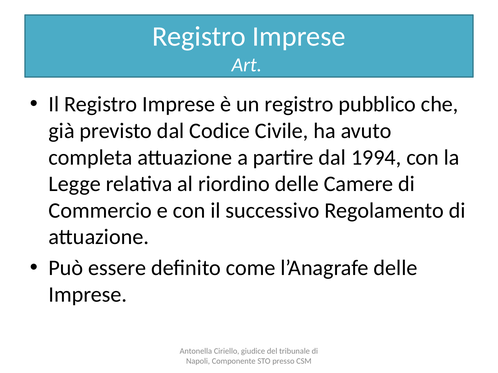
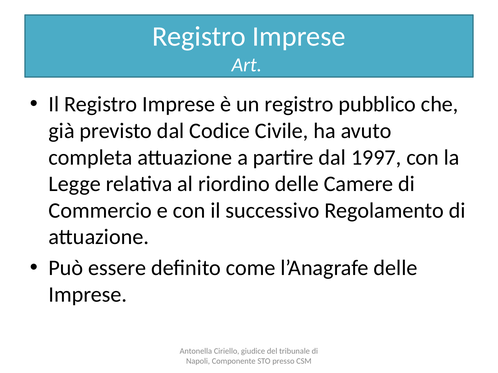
1994: 1994 -> 1997
